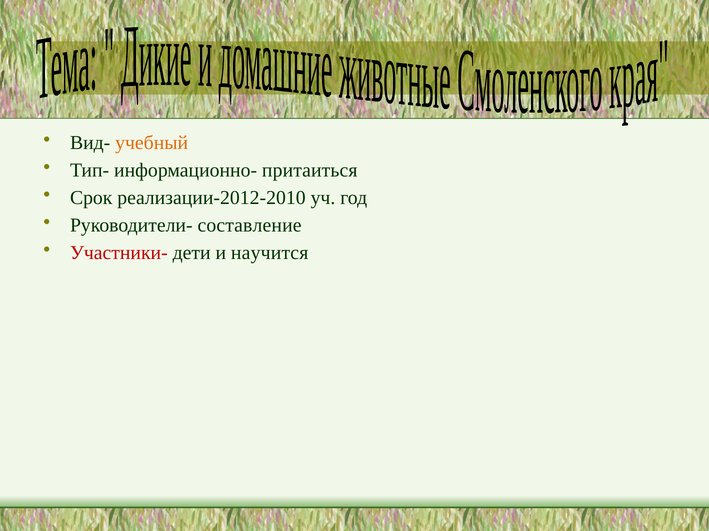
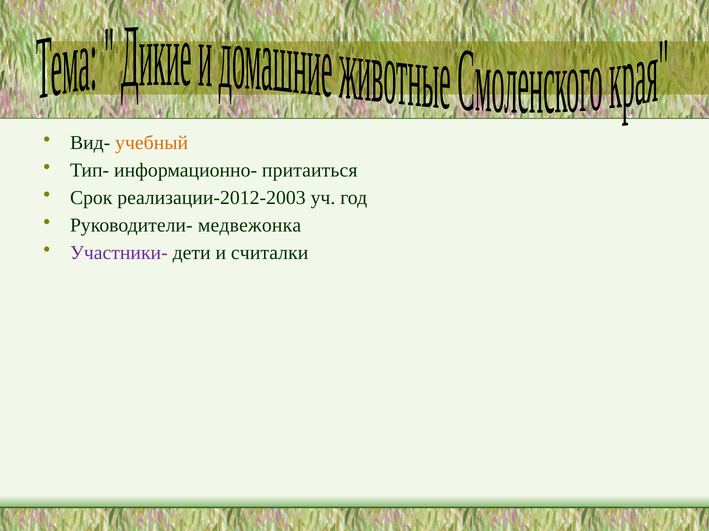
реализации-2012-2010: реализации-2012-2010 -> реализации-2012-2003
составление: составление -> медвежонка
Участники- colour: red -> purple
научится: научится -> считалки
